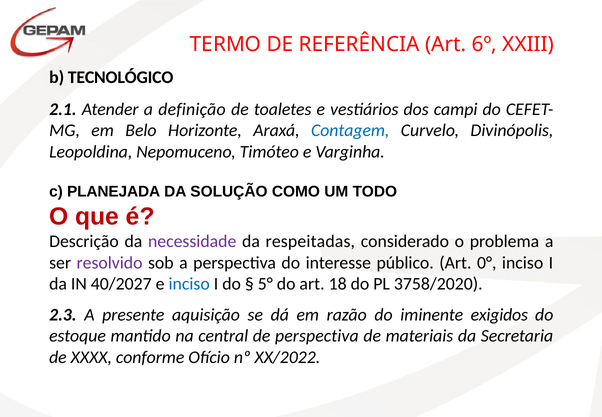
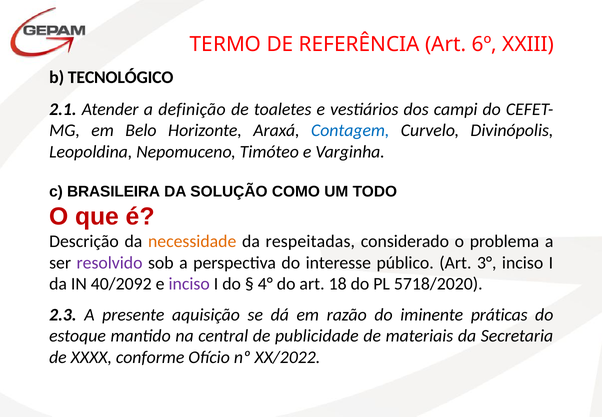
PLANEJADA: PLANEJADA -> BRASILEIRA
necessidade colour: purple -> orange
0°: 0° -> 3°
40/2027: 40/2027 -> 40/2092
inciso at (189, 284) colour: blue -> purple
5°: 5° -> 4°
3758/2020: 3758/2020 -> 5718/2020
exigidos: exigidos -> práticas
de perspectiva: perspectiva -> publicidade
